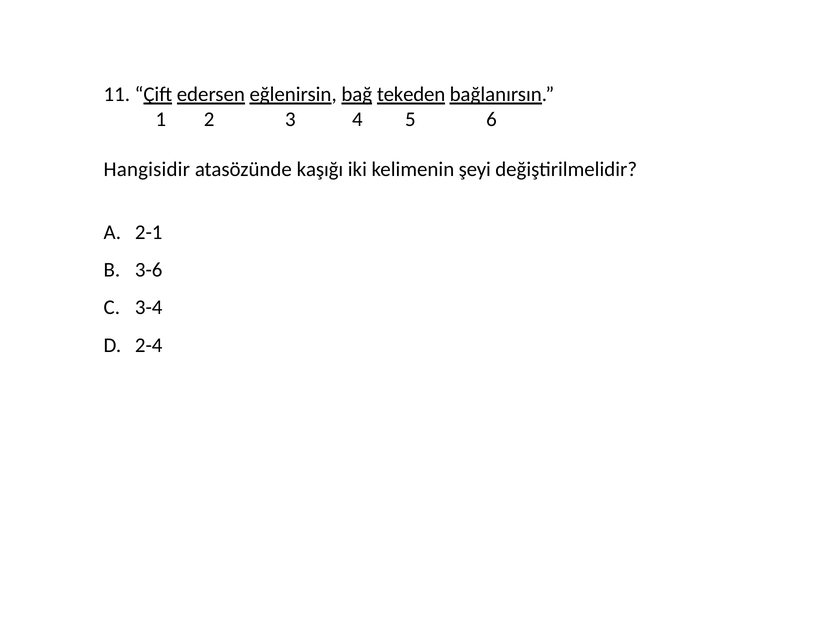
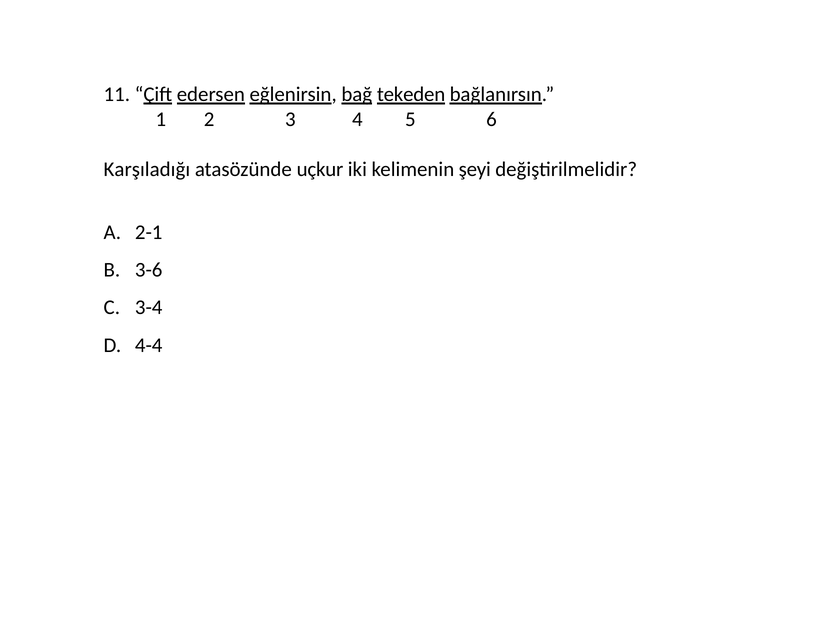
Hangisidir: Hangisidir -> Karşıladığı
kaşığı: kaşığı -> uçkur
2-4: 2-4 -> 4-4
